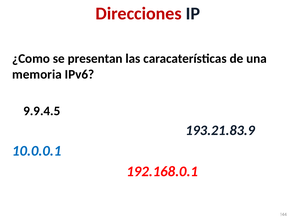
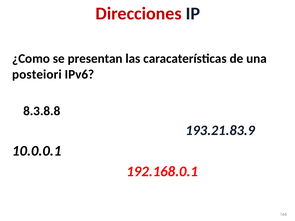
memoria: memoria -> posteiori
9.9.4.5: 9.9.4.5 -> 8.3.8.8
10.0.0.1 colour: blue -> black
